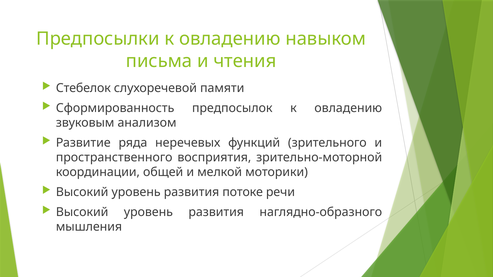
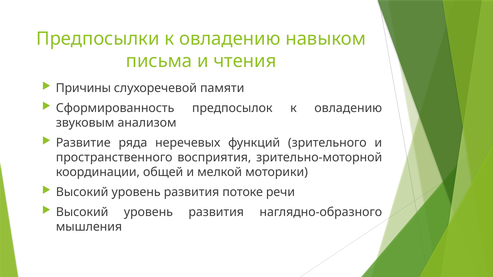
Стебелок: Стебелок -> Причины
